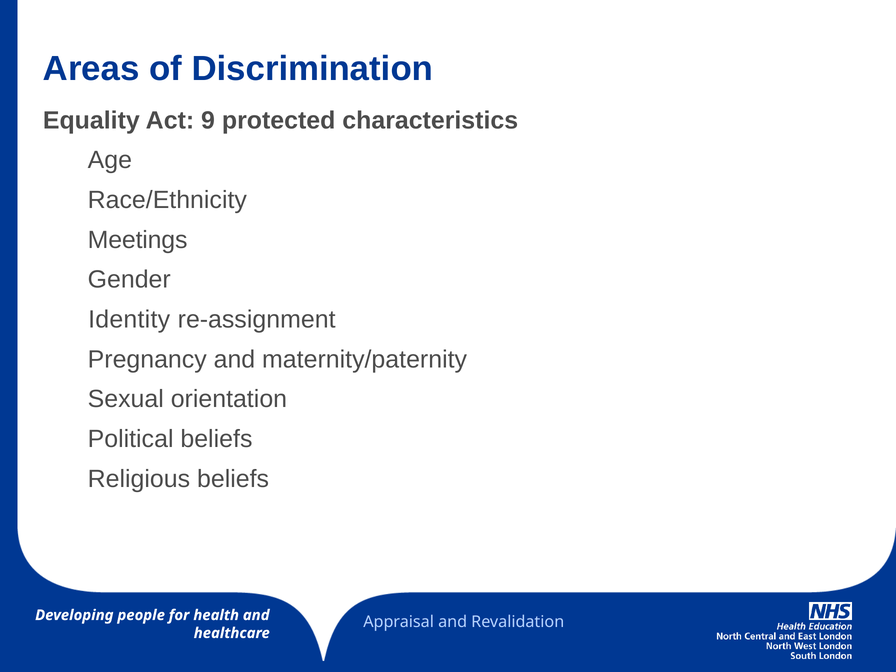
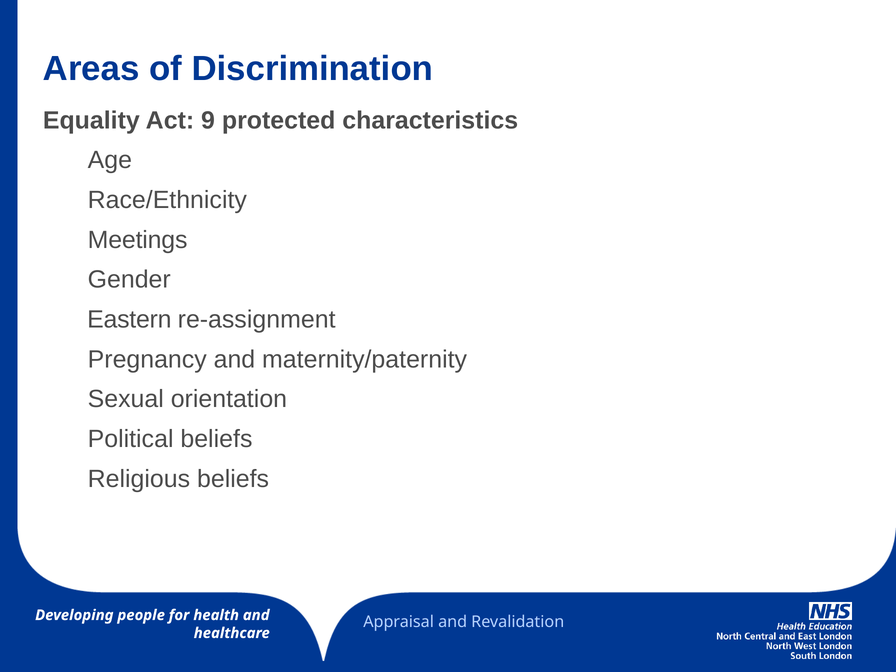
Identity: Identity -> Eastern
